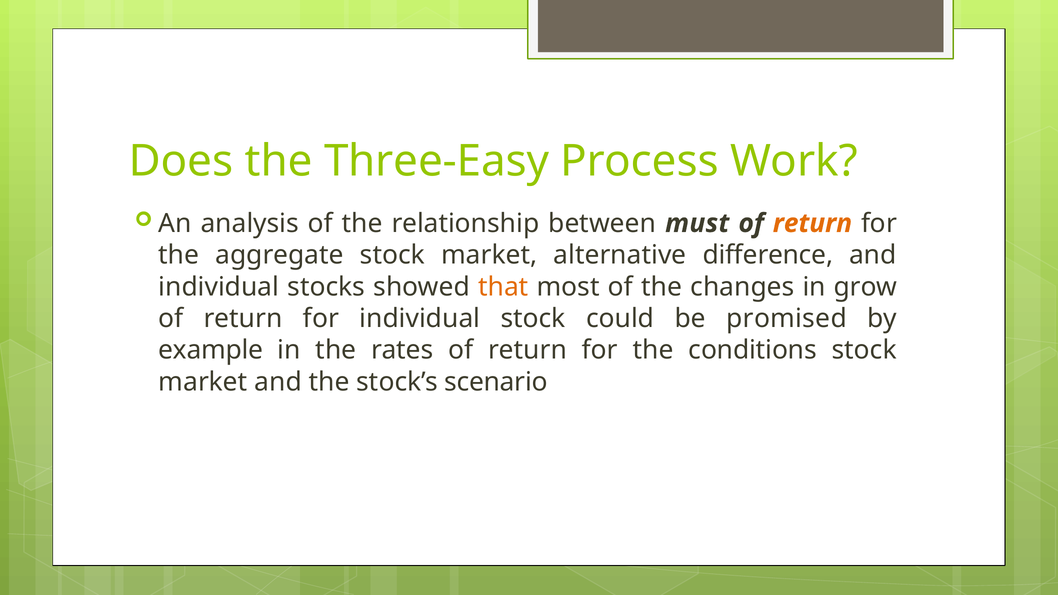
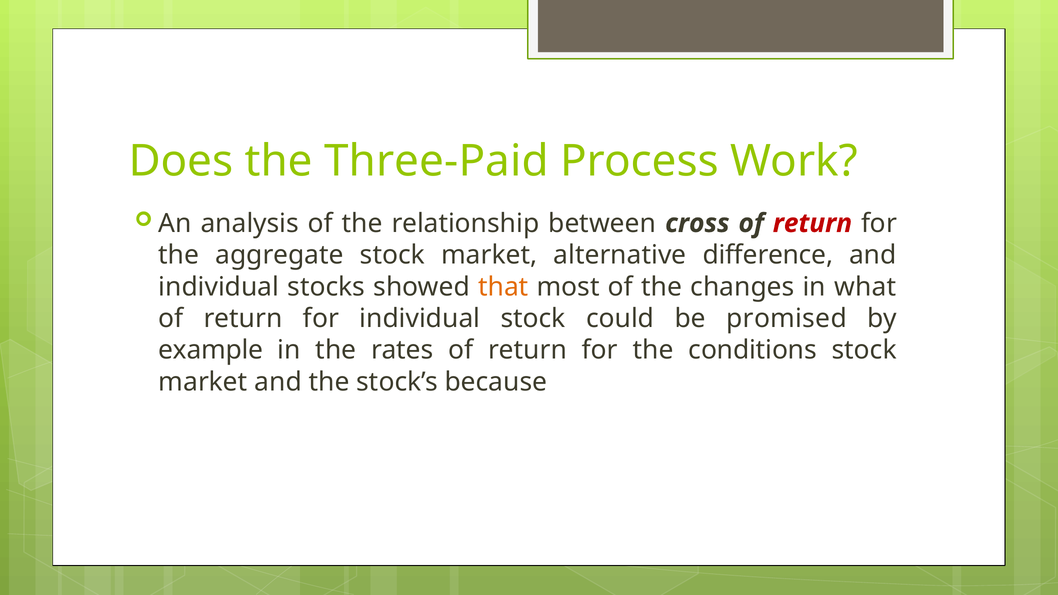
Three-Easy: Three-Easy -> Three-Paid
must: must -> cross
return at (812, 223) colour: orange -> red
grow: grow -> what
scenario: scenario -> because
